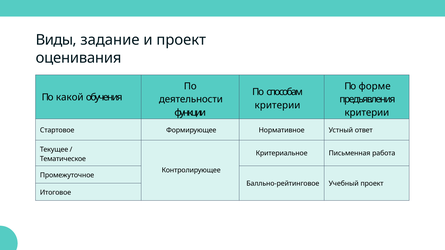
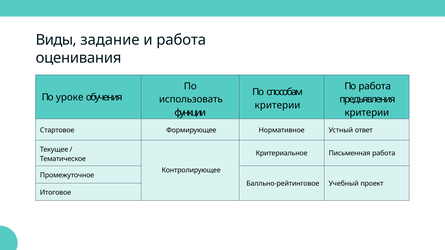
и проект: проект -> работа
По форме: форме -> работа
какой: какой -> уроке
деятельности: деятельности -> использовать
